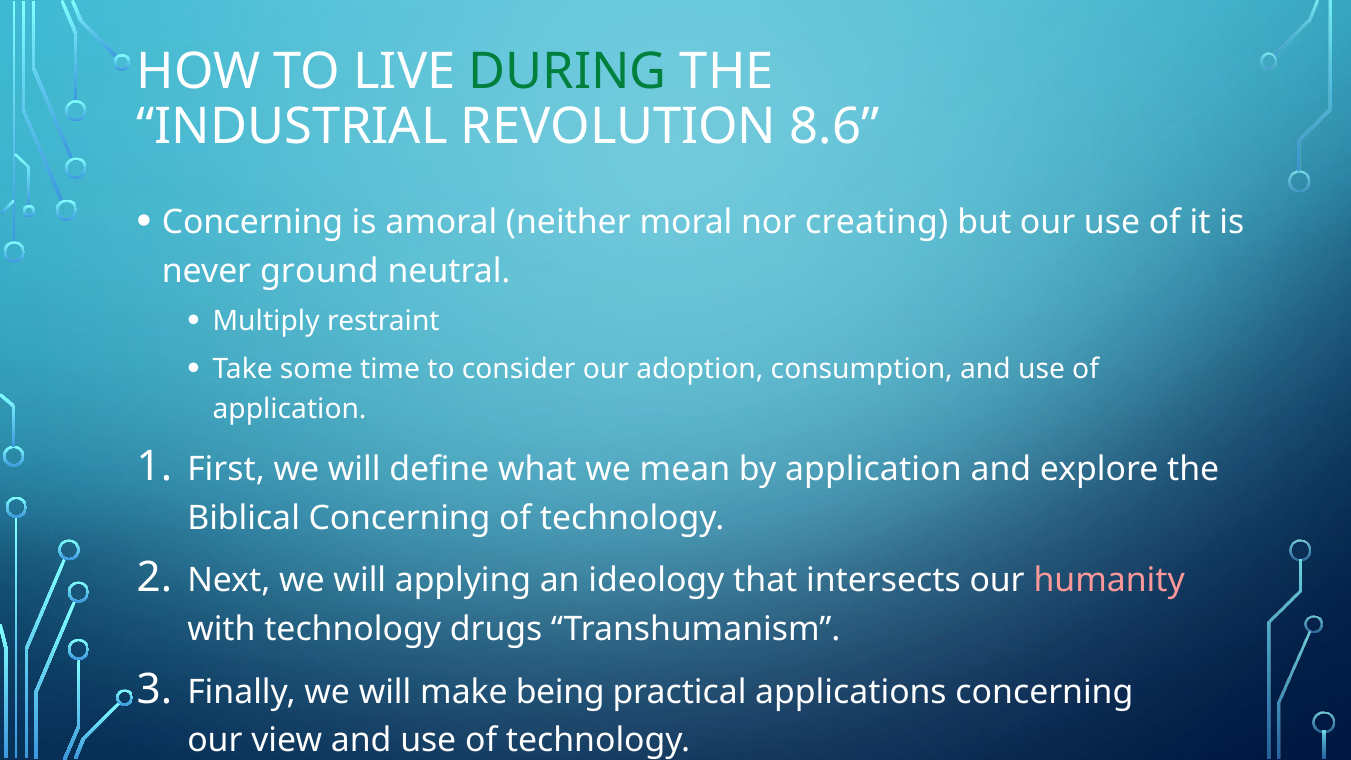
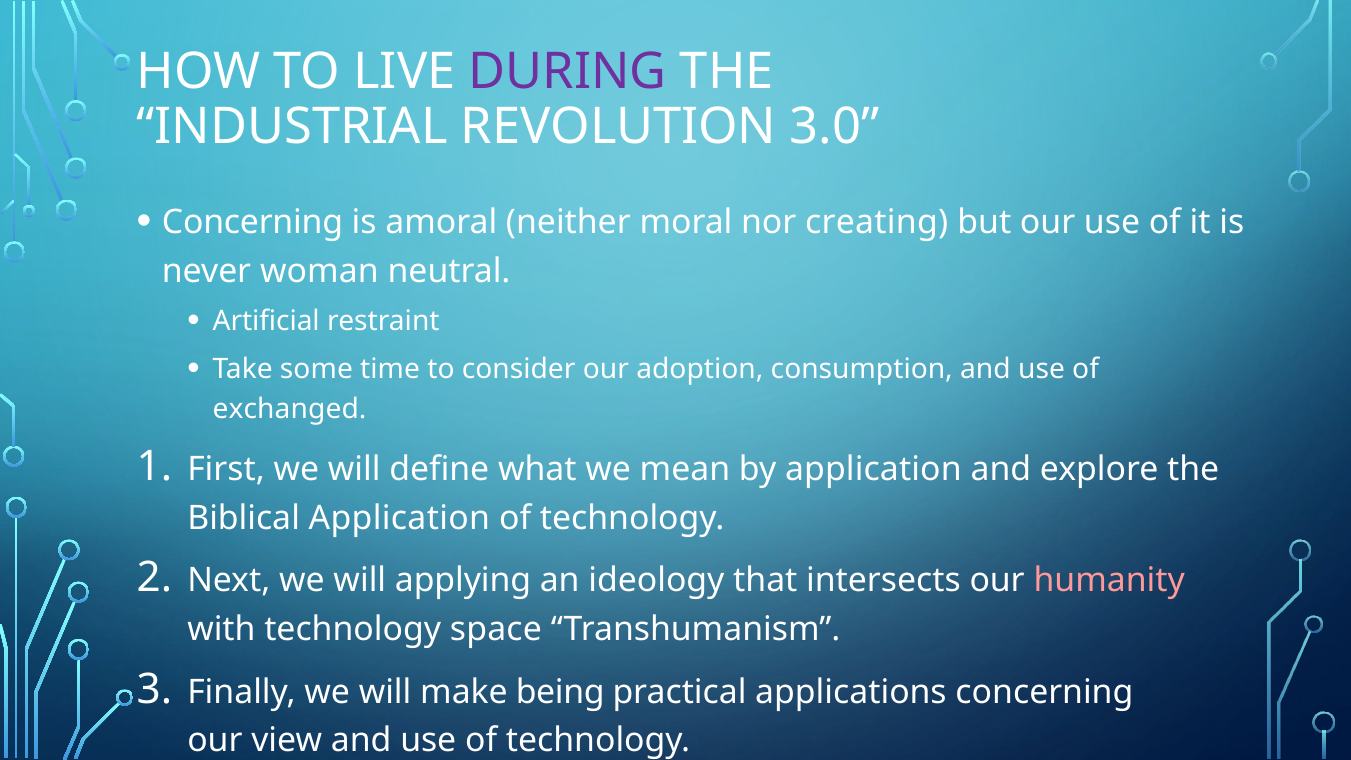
DURING colour: green -> purple
8.6: 8.6 -> 3.0
ground: ground -> woman
Multiply: Multiply -> Artificial
application at (290, 409): application -> exchanged
Biblical Concerning: Concerning -> Application
drugs: drugs -> space
